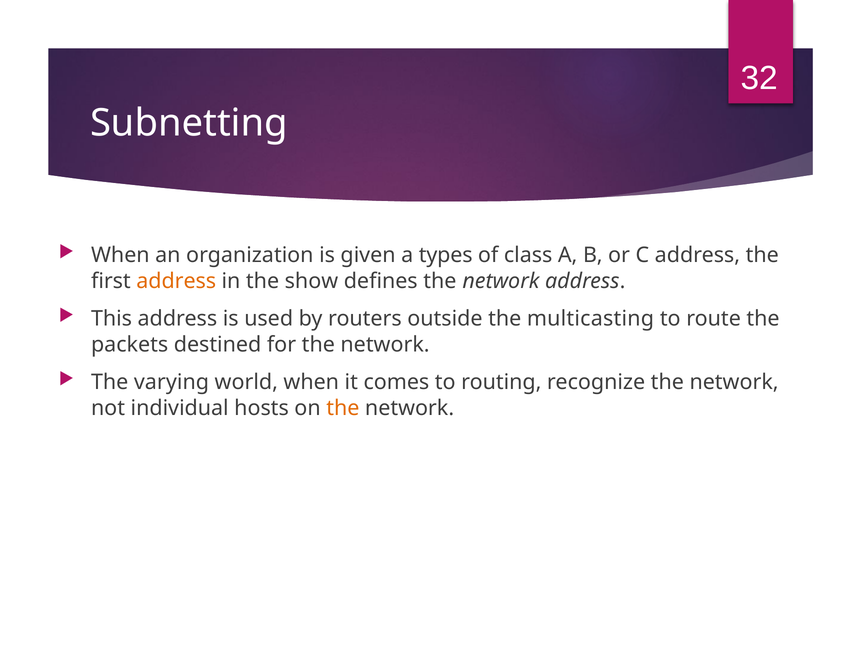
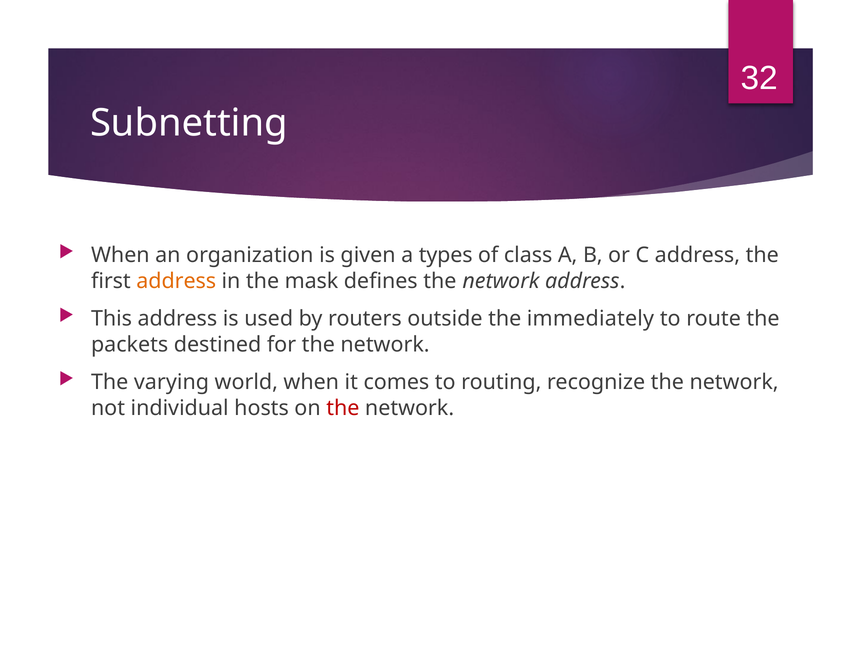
show: show -> mask
multicasting: multicasting -> immediately
the at (343, 408) colour: orange -> red
